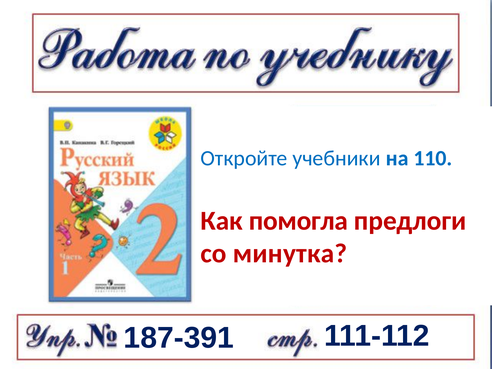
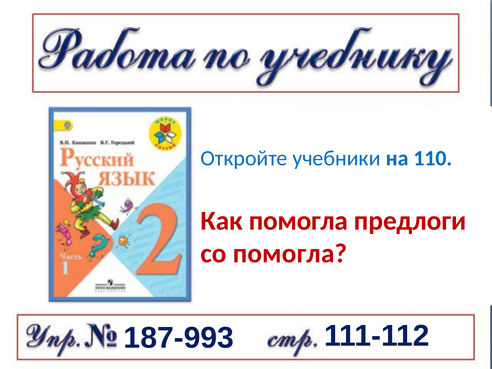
со минутка: минутка -> помогла
187-391: 187-391 -> 187-993
